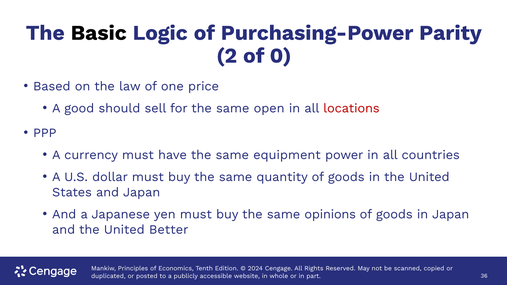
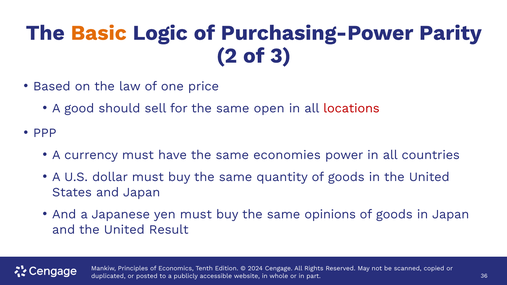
Basic colour: black -> orange
0: 0 -> 3
equipment: equipment -> economies
Better: Better -> Result
